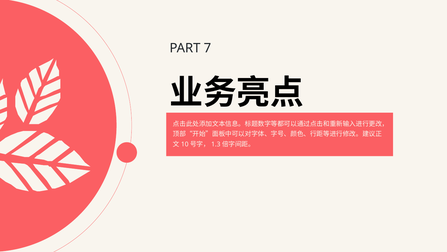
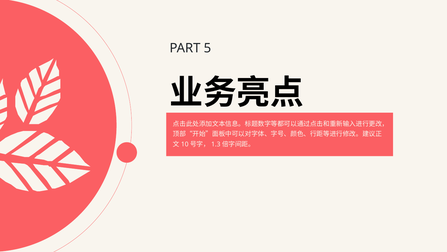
7: 7 -> 5
